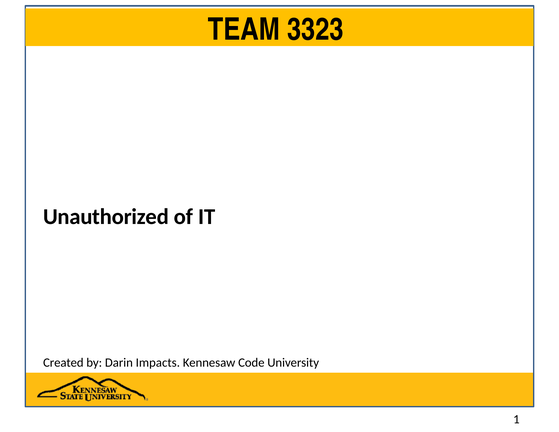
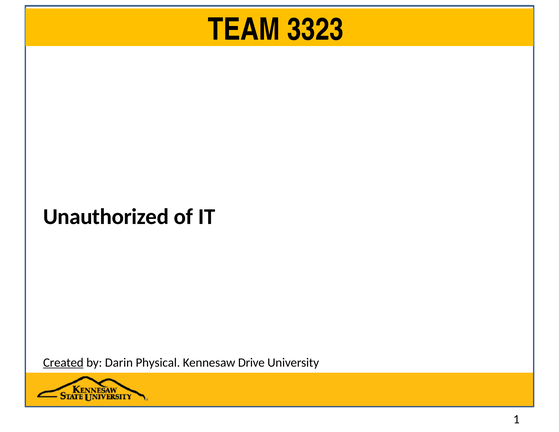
Created underline: none -> present
Impacts: Impacts -> Physical
Code: Code -> Drive
